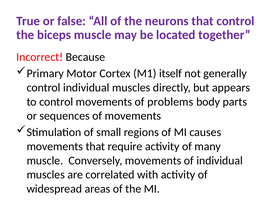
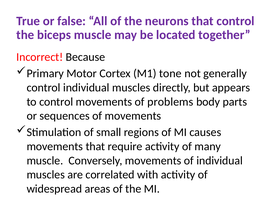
itself: itself -> tone
